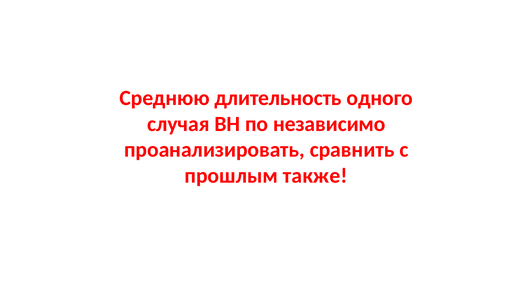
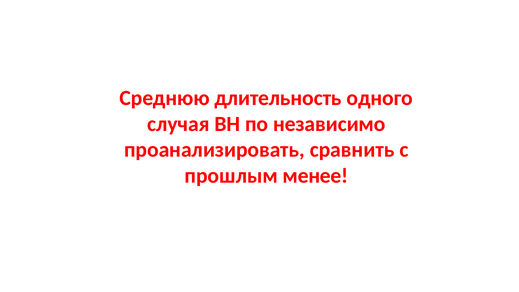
также: также -> менее
